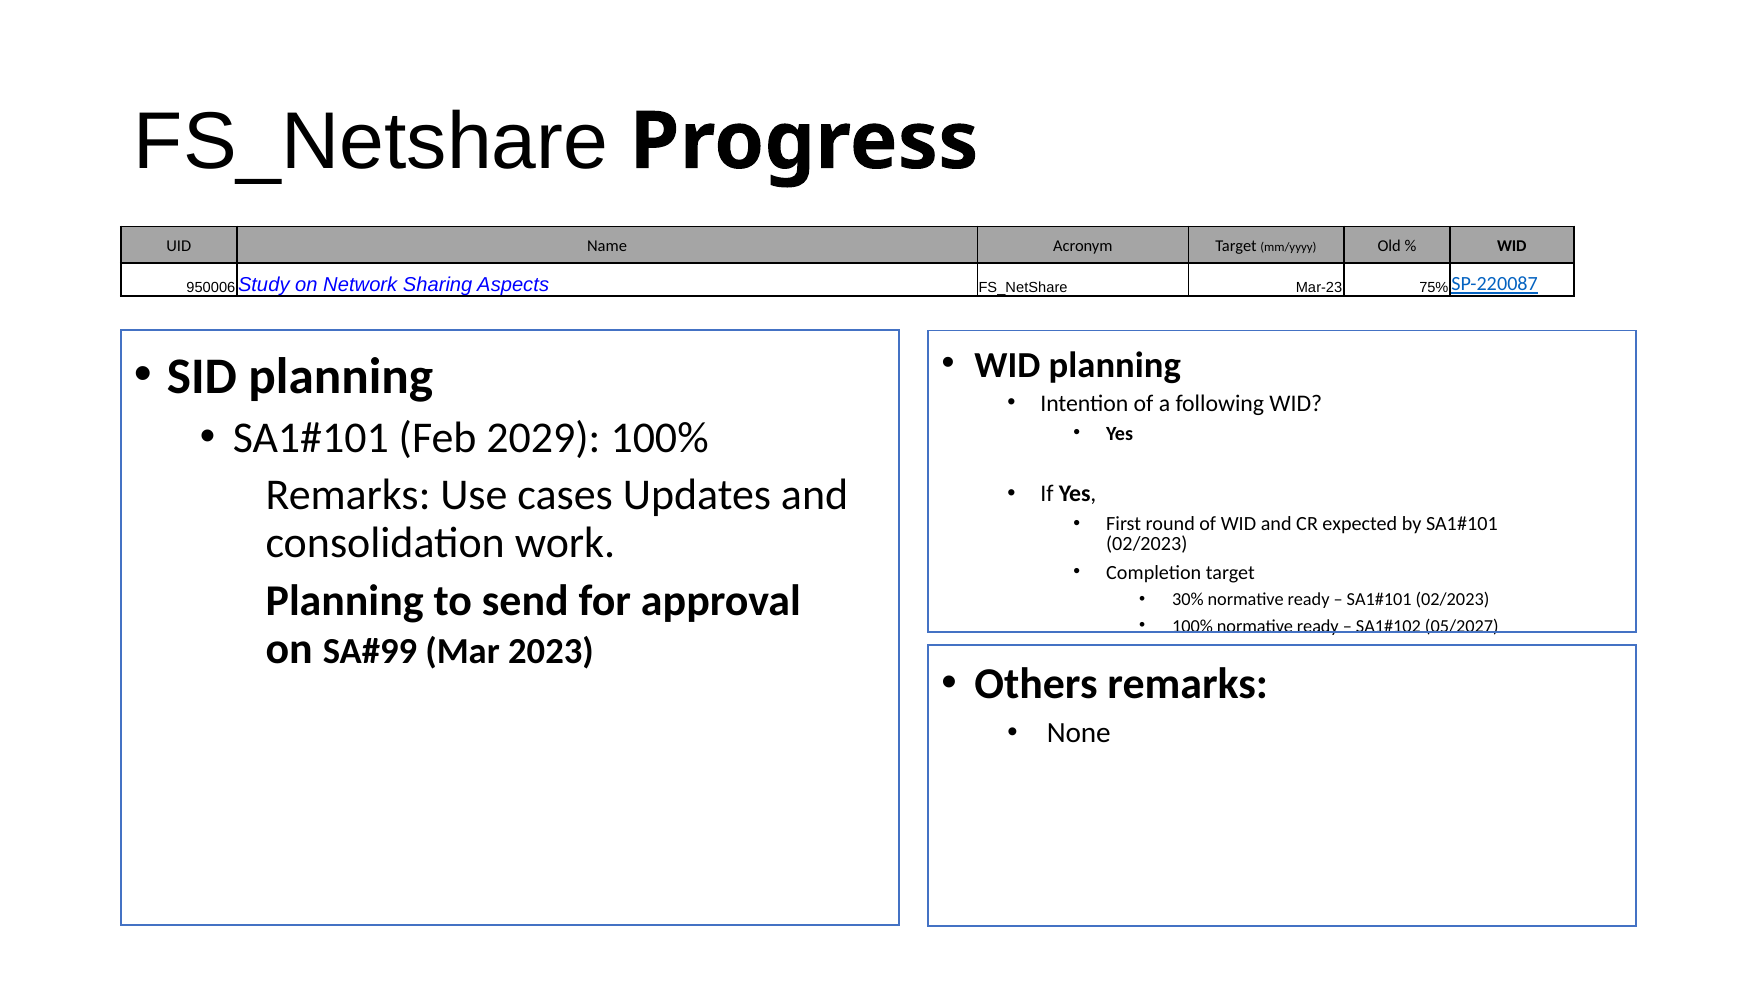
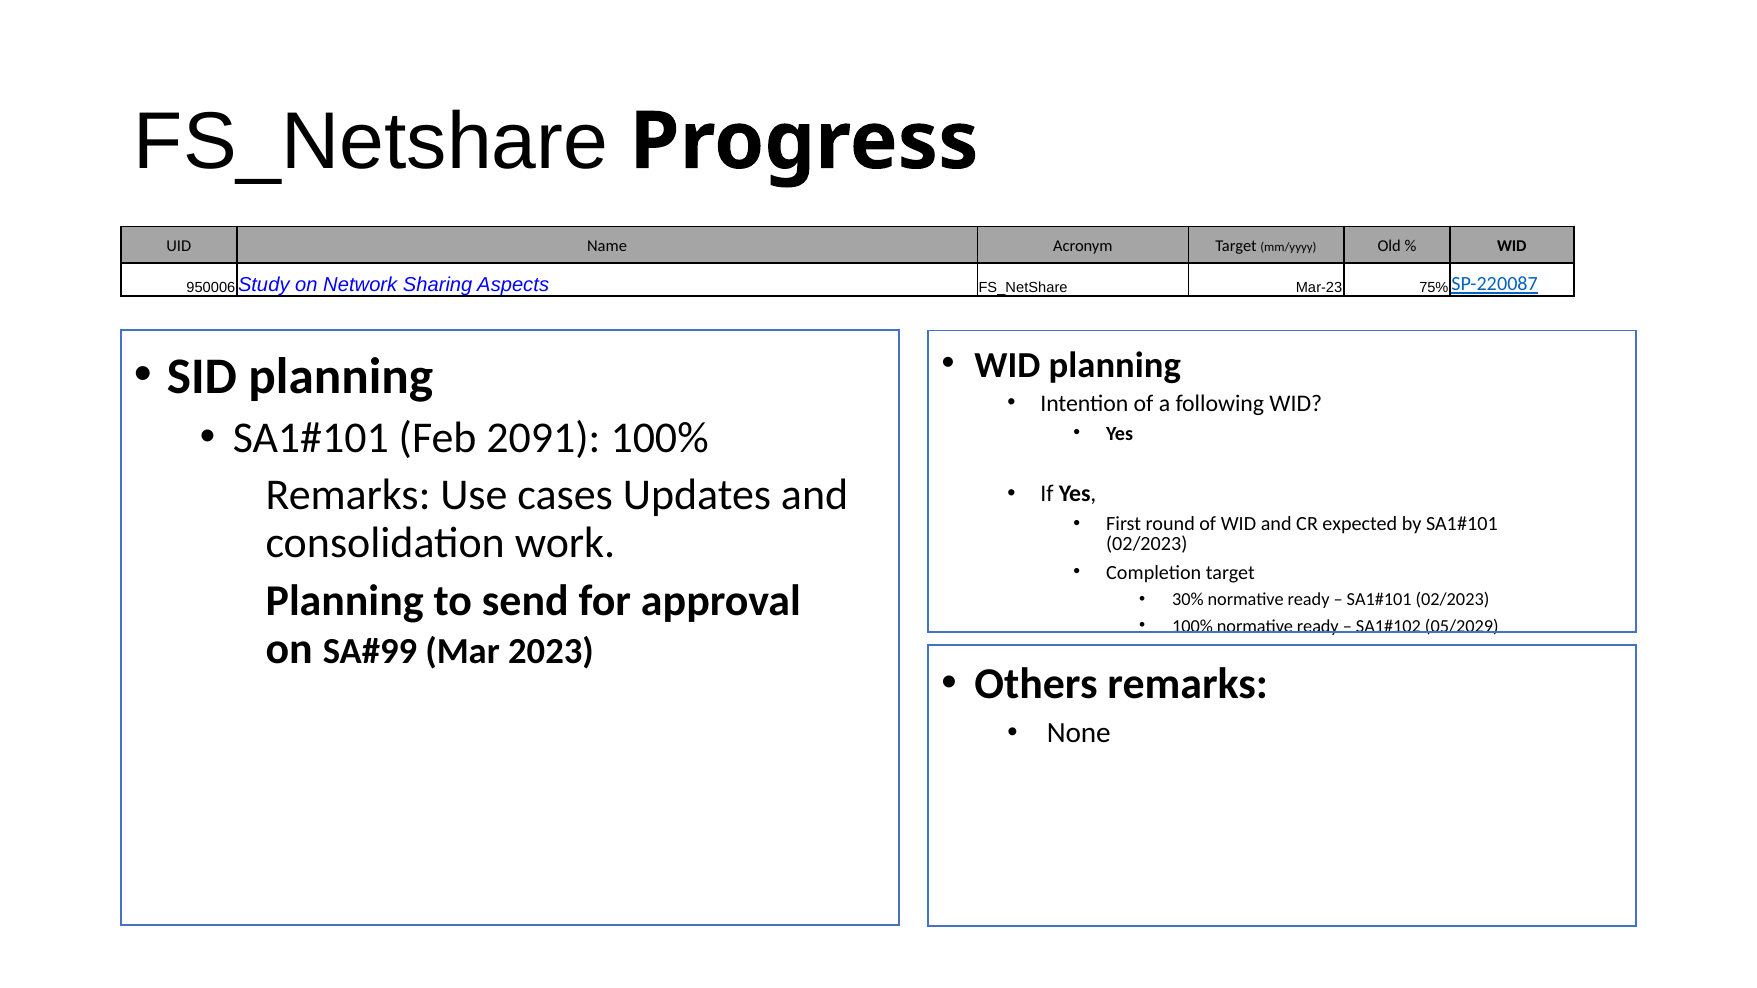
2029: 2029 -> 2091
05/2027: 05/2027 -> 05/2029
